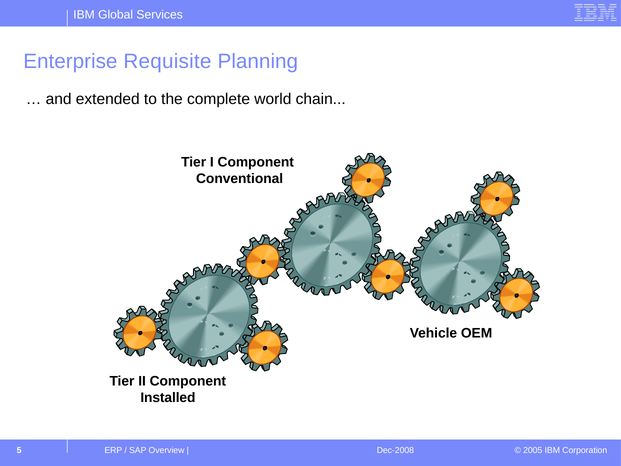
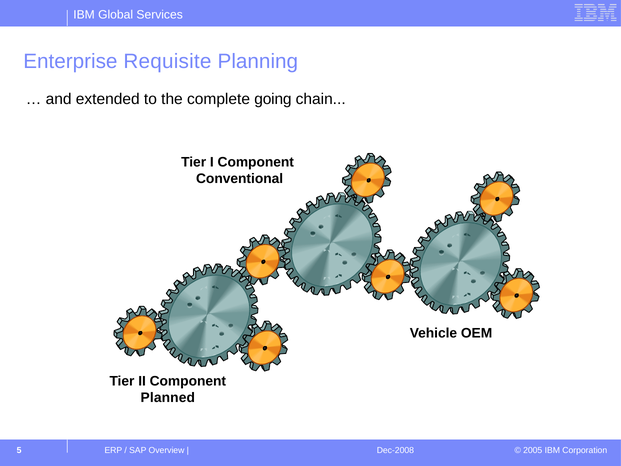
world: world -> going
Installed: Installed -> Planned
